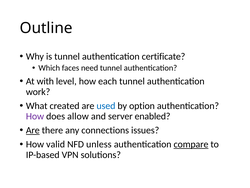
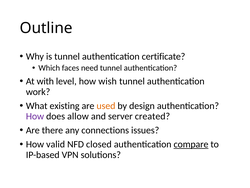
each: each -> wish
created: created -> existing
used colour: blue -> orange
option: option -> design
enabled: enabled -> created
Are at (33, 130) underline: present -> none
unless: unless -> closed
